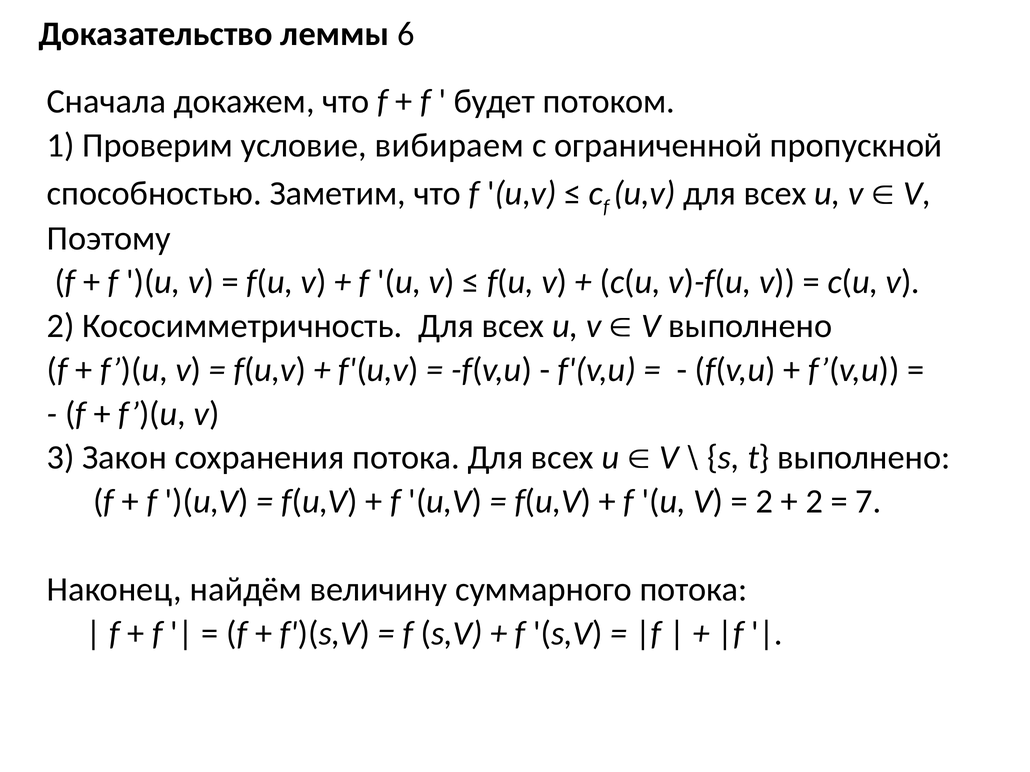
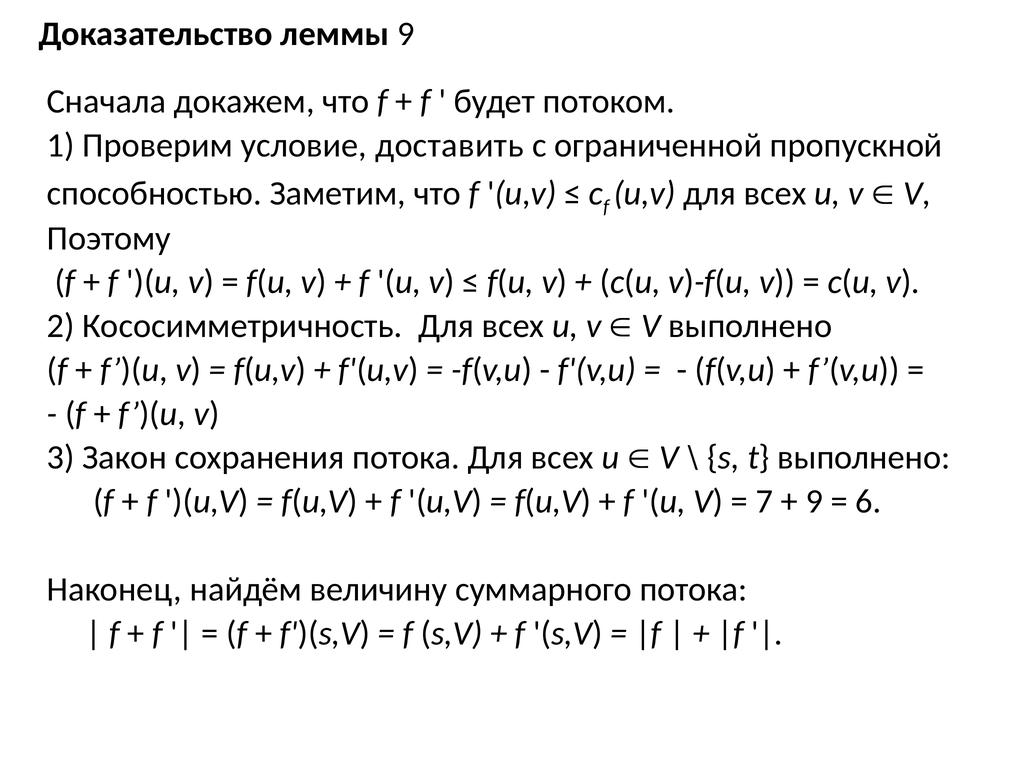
леммы 6: 6 -> 9
вибираем: вибираем -> доставить
2 at (764, 502): 2 -> 7
2 at (814, 502): 2 -> 9
7: 7 -> 6
